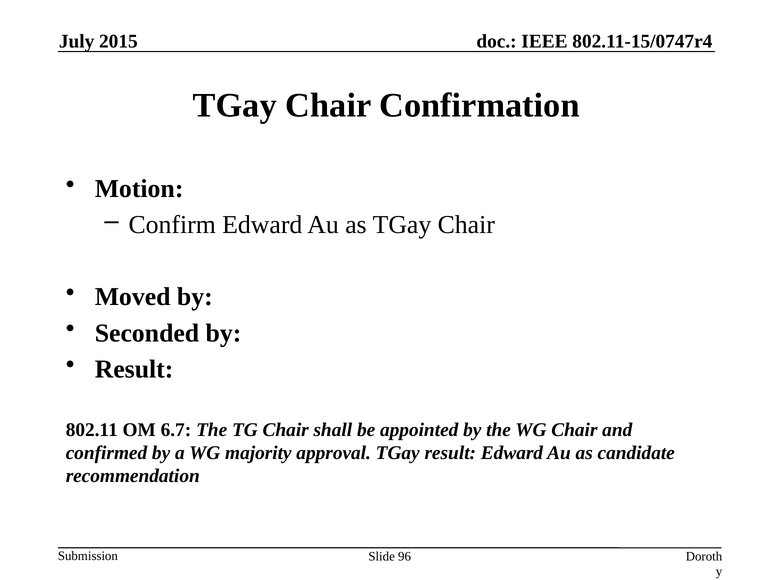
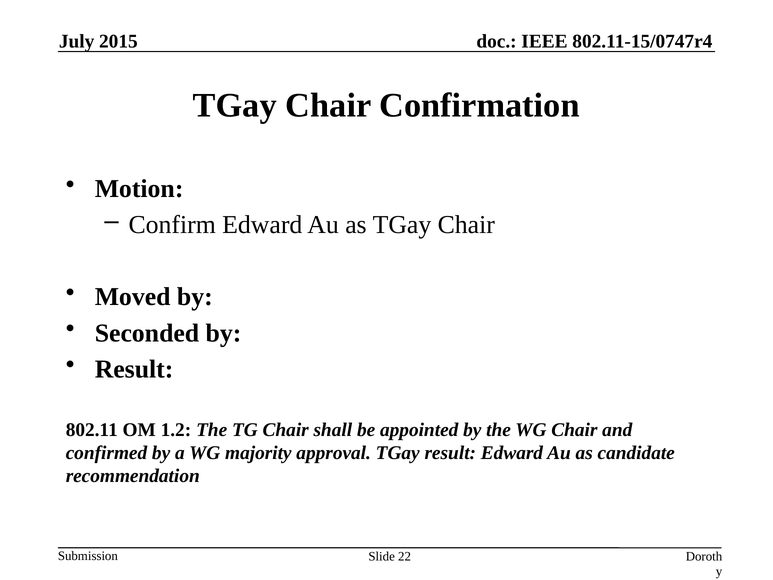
6.7: 6.7 -> 1.2
96: 96 -> 22
